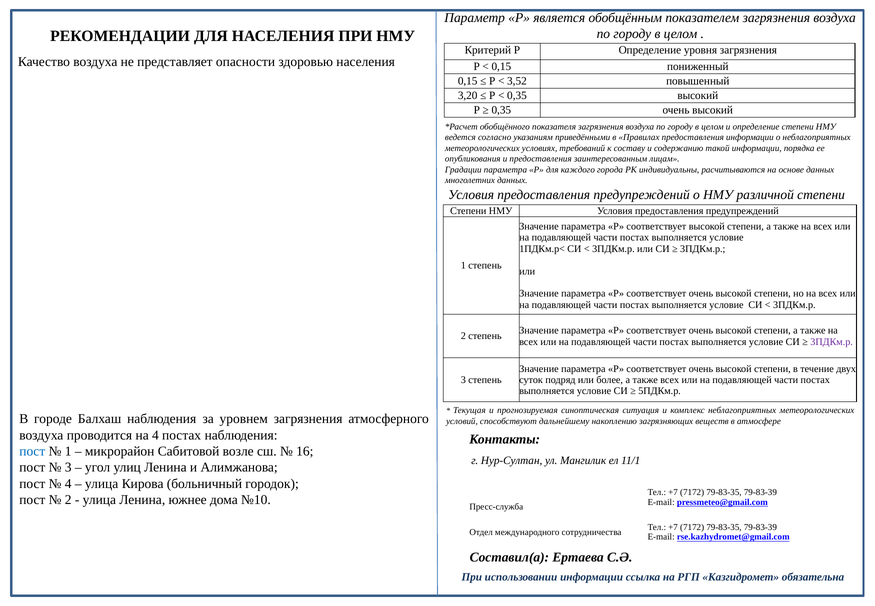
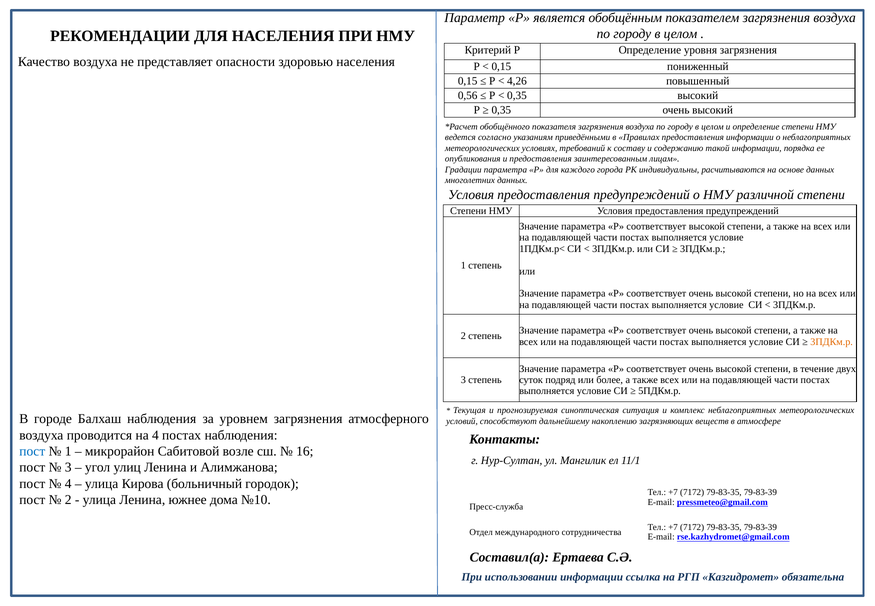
3,52: 3,52 -> 4,26
3,20: 3,20 -> 0,56
3ПДКм.р at (832, 342) colour: purple -> orange
